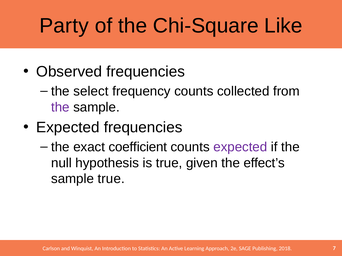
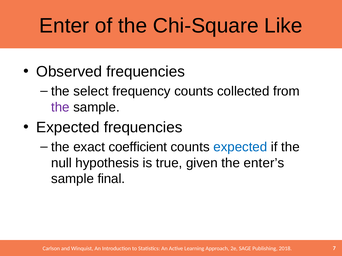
Party: Party -> Enter
expected at (240, 147) colour: purple -> blue
effect’s: effect’s -> enter’s
sample true: true -> final
